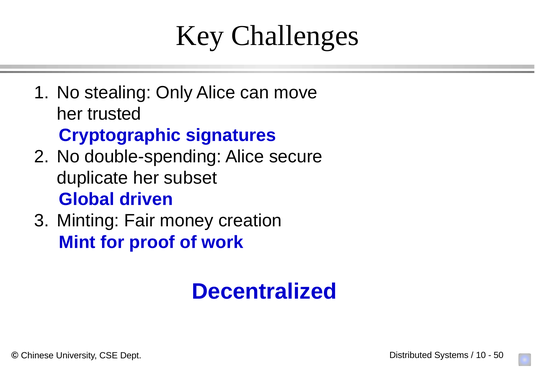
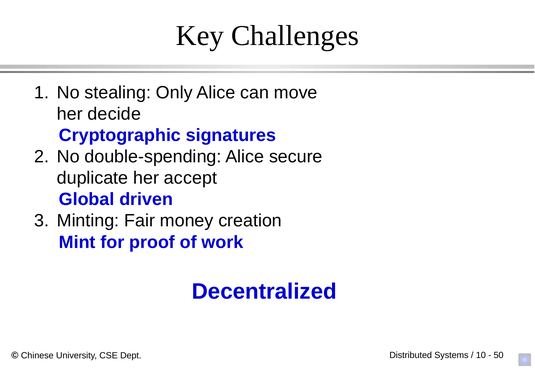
trusted: trusted -> decide
subset: subset -> accept
